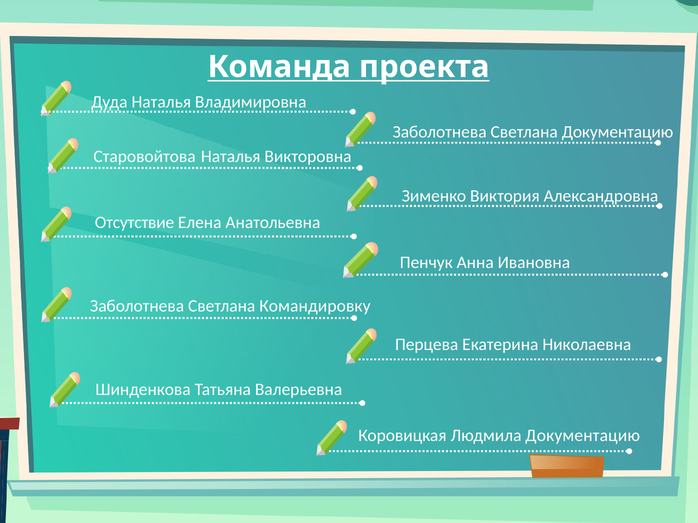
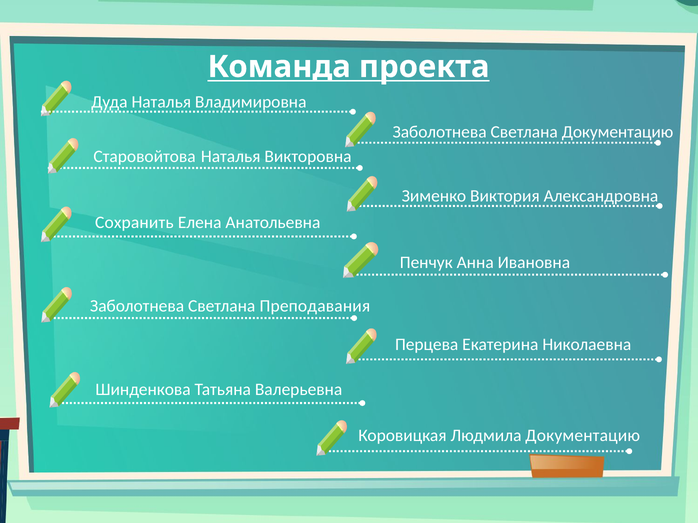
Отсутствие: Отсутствие -> Сохранить
Командировку: Командировку -> Преподавания
